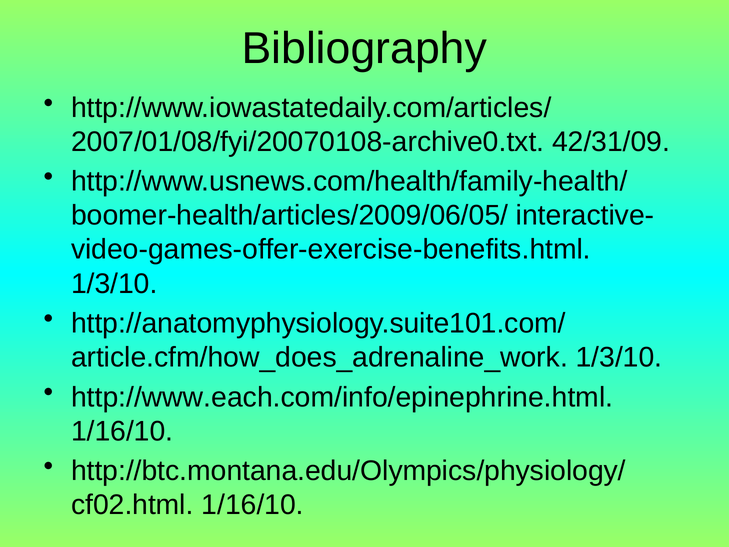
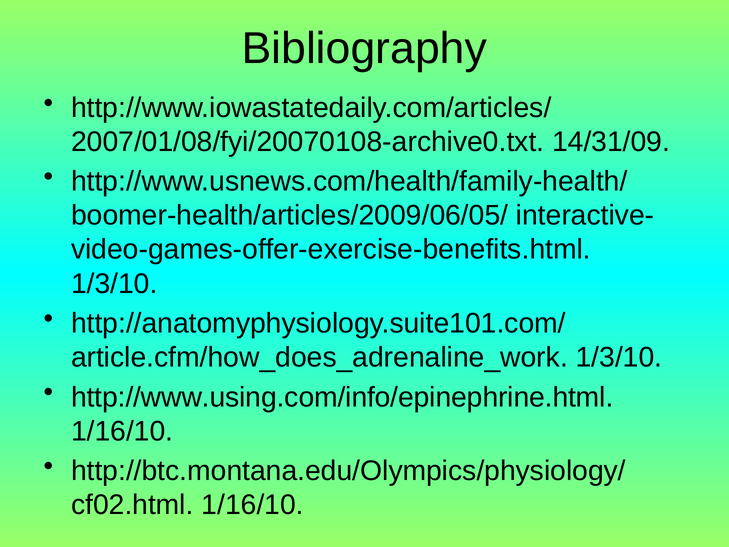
42/31/09: 42/31/09 -> 14/31/09
http://www.each.com/info/epinephrine.html: http://www.each.com/info/epinephrine.html -> http://www.using.com/info/epinephrine.html
